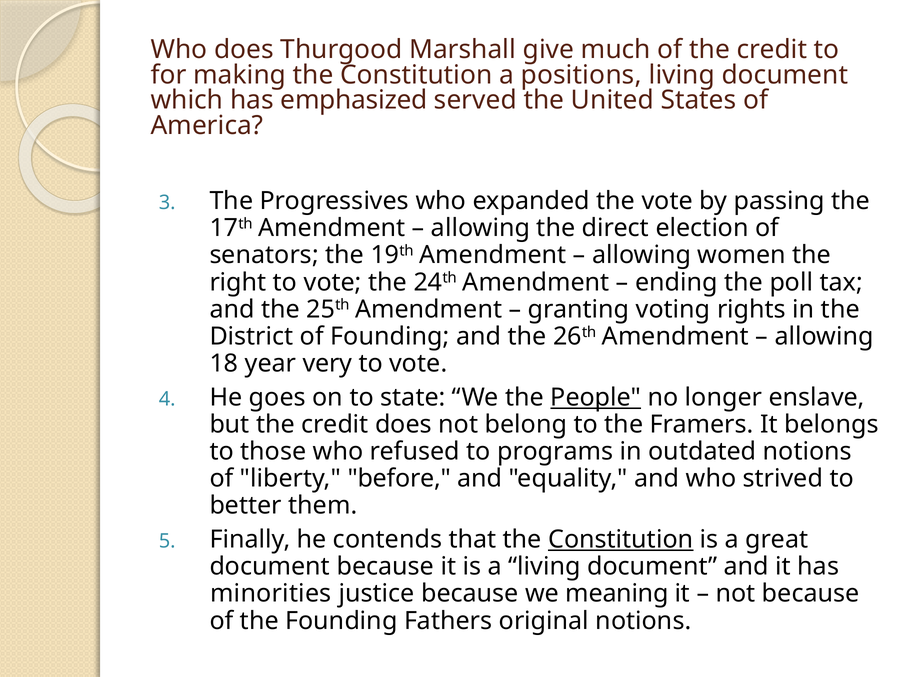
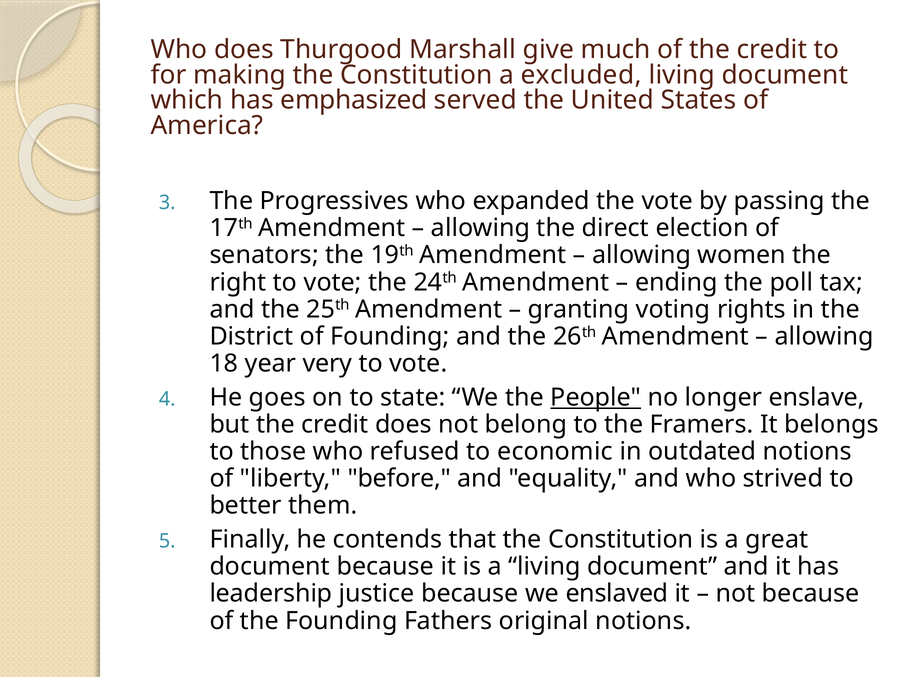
positions: positions -> excluded
programs: programs -> economic
Constitution at (621, 540) underline: present -> none
minorities: minorities -> leadership
meaning: meaning -> enslaved
